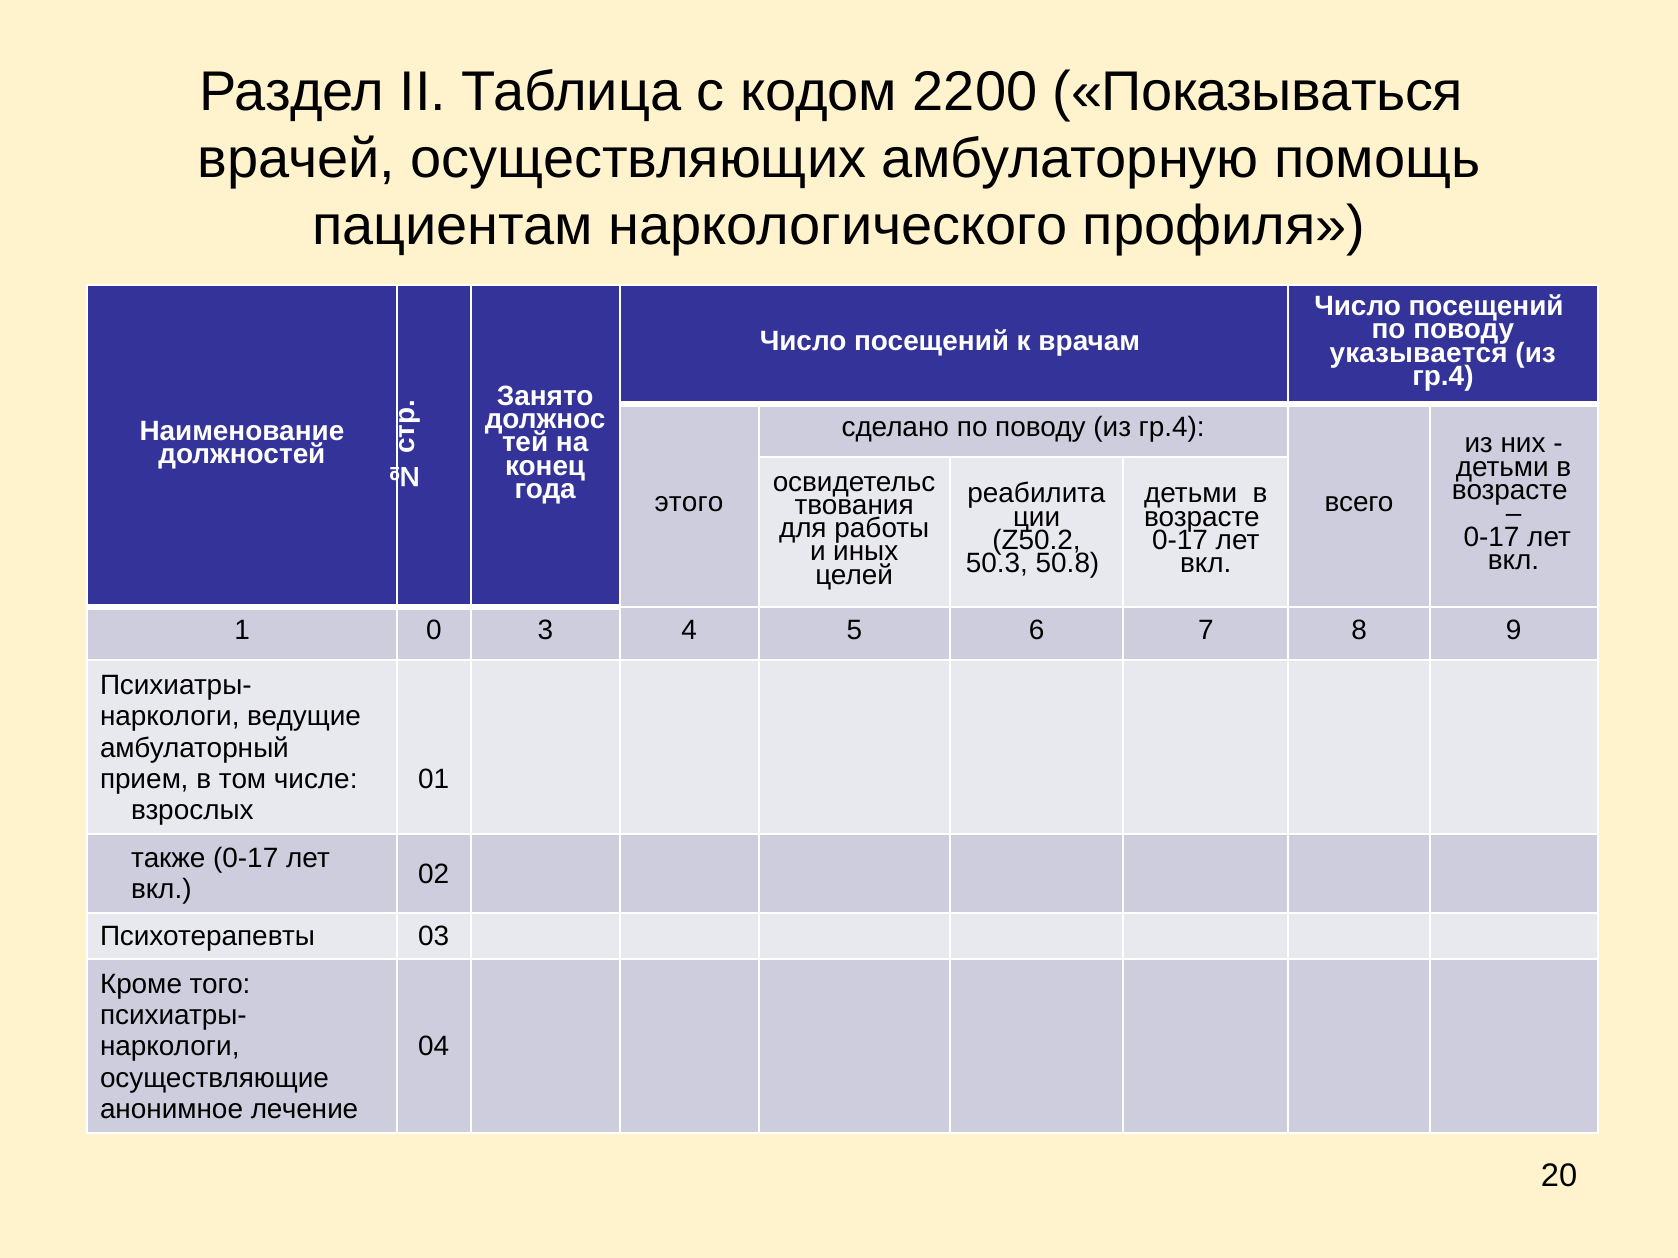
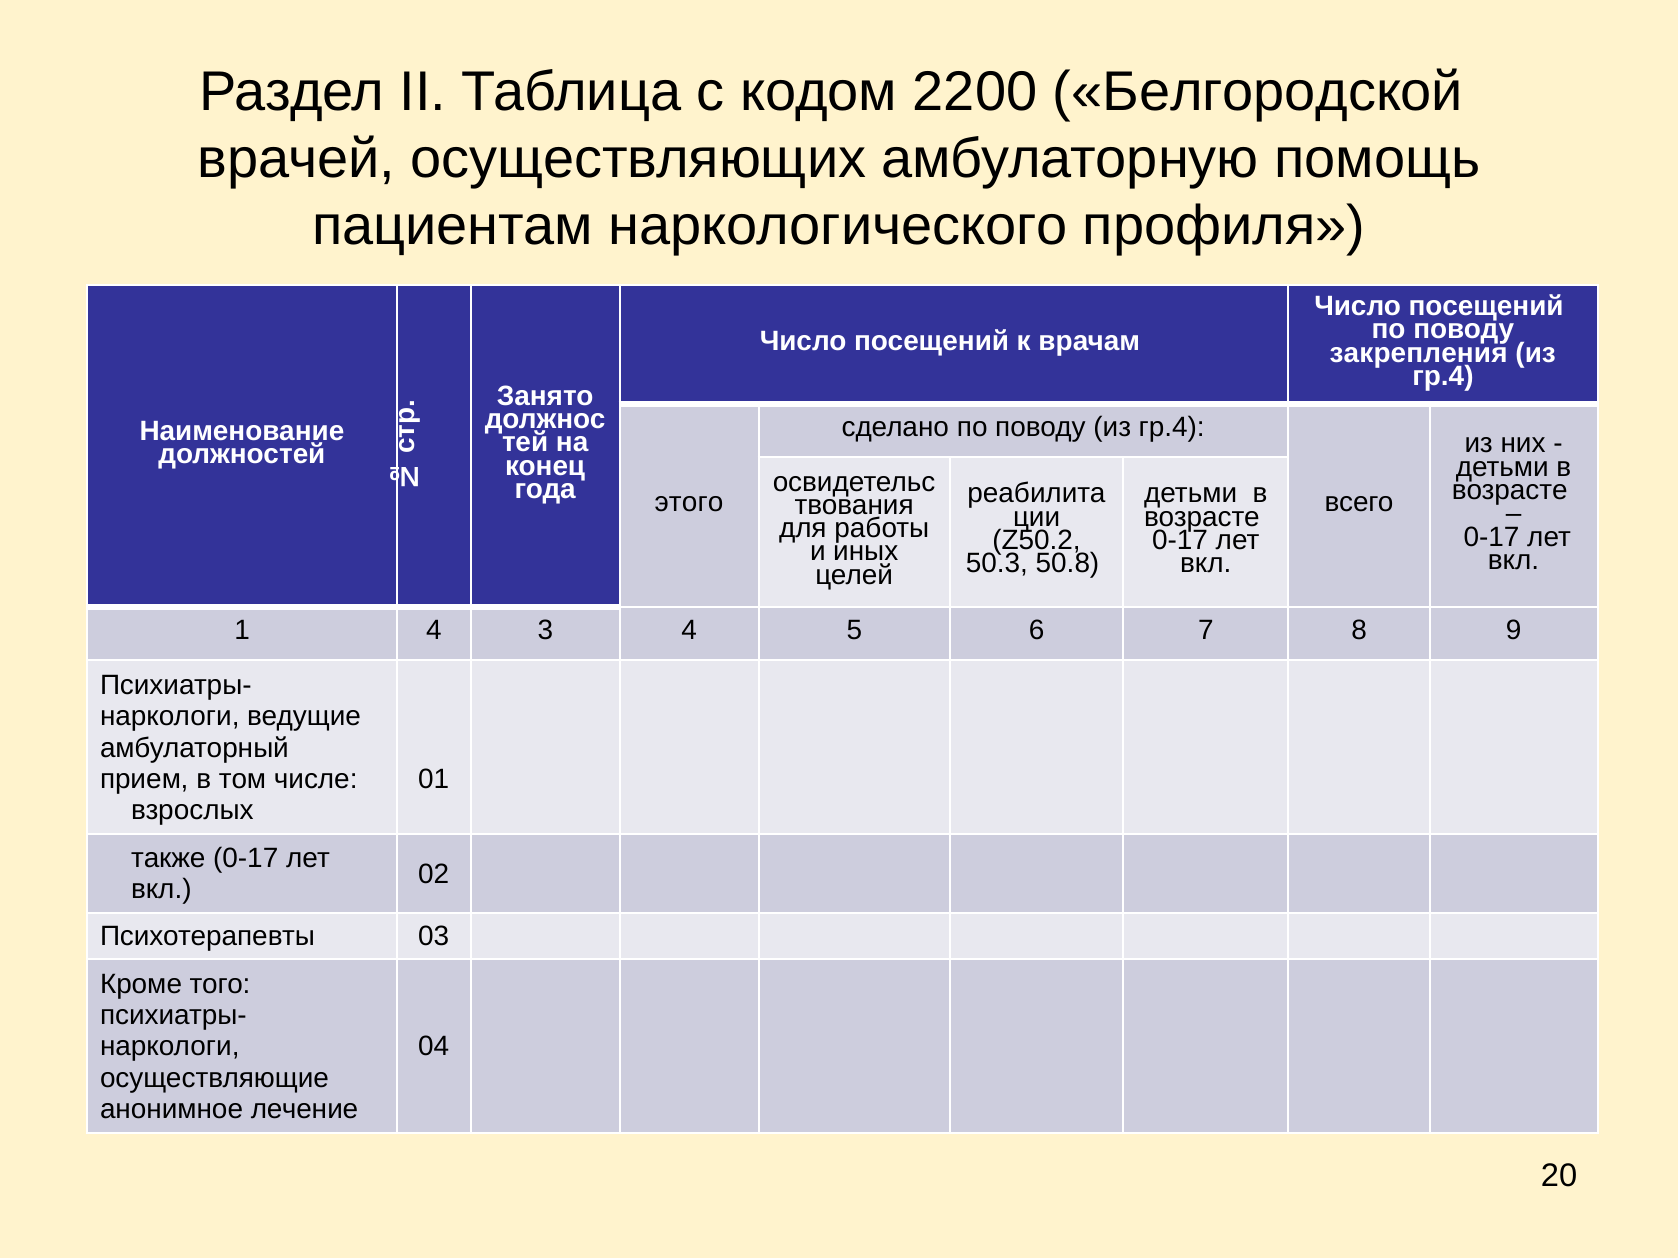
Показываться: Показываться -> Белгородской
указывается: указывается -> закрепления
1 0: 0 -> 4
